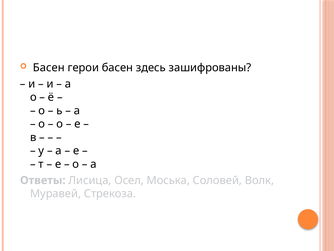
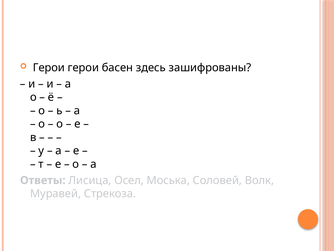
Басен at (49, 68): Басен -> Герои
